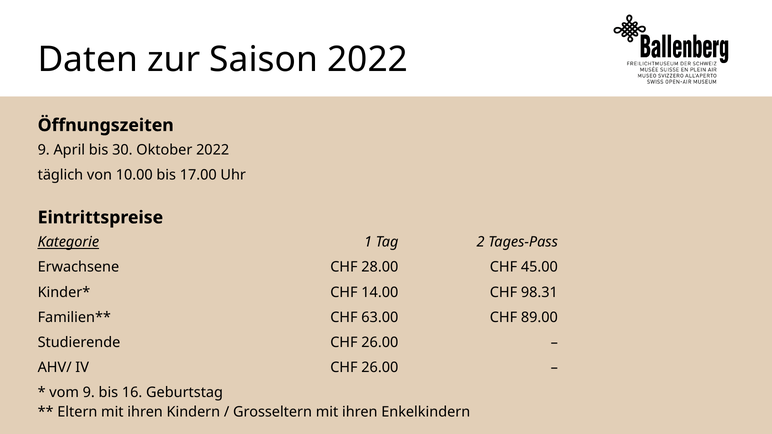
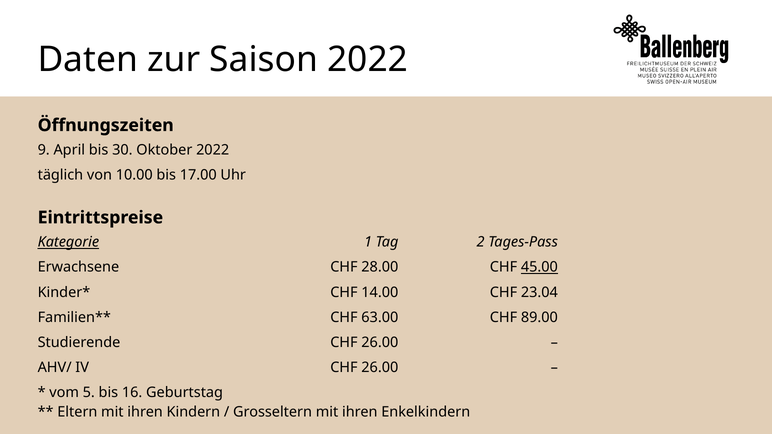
45.00 underline: none -> present
98.31: 98.31 -> 23.04
vom 9: 9 -> 5
